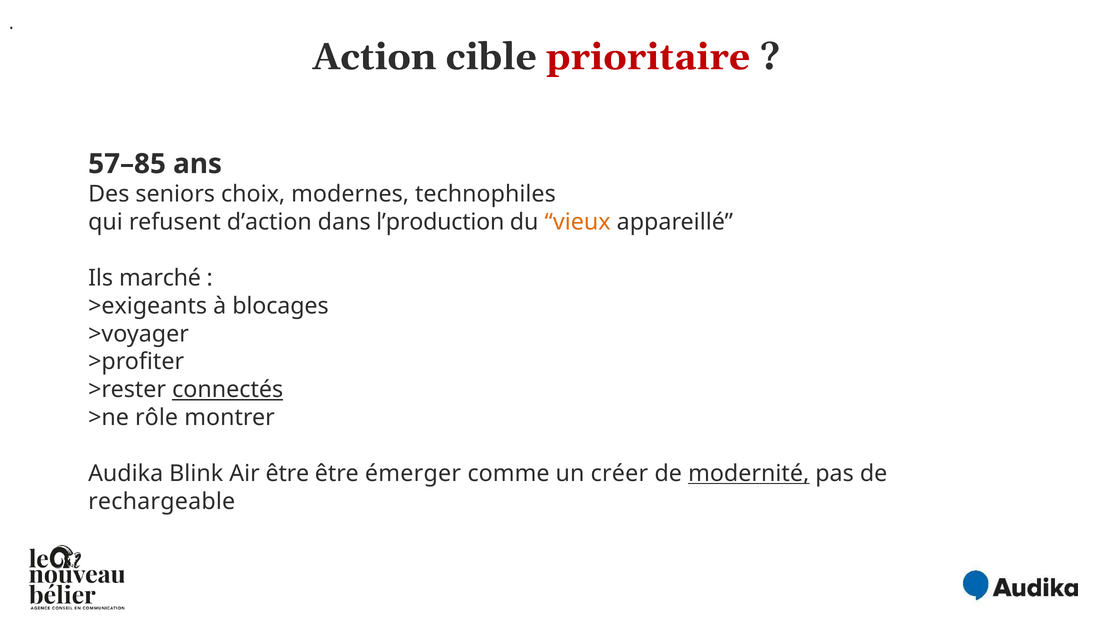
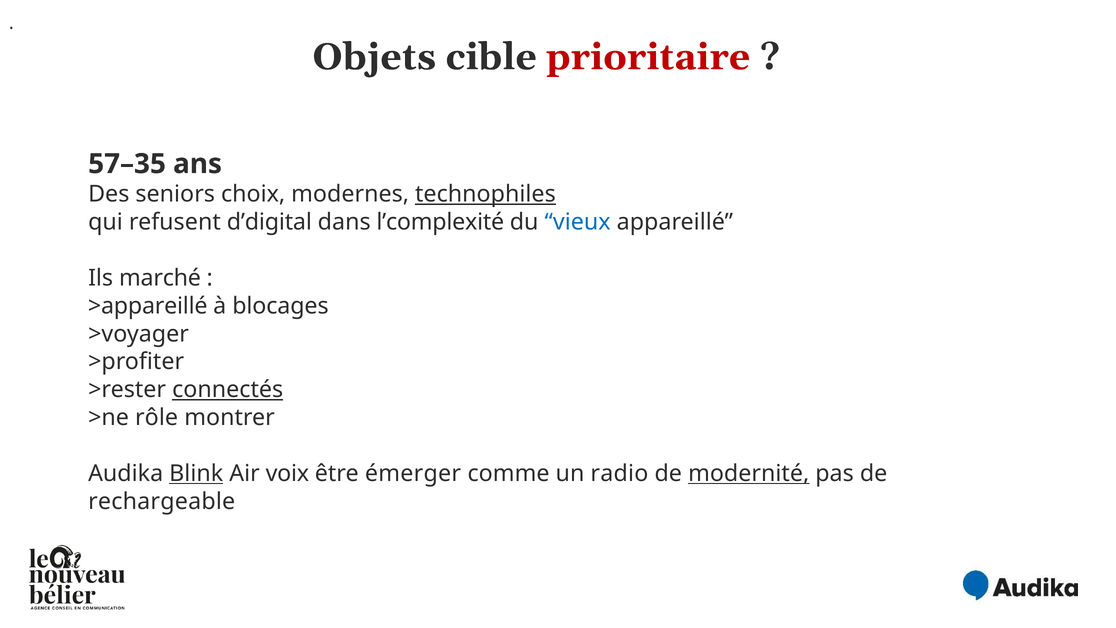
Action: Action -> Objets
57–85: 57–85 -> 57–35
technophiles underline: none -> present
d’action: d’action -> d’digital
l’production: l’production -> l’complexité
vieux colour: orange -> blue
>exigeants: >exigeants -> >appareillé
Blink underline: none -> present
Air être: être -> voix
créer: créer -> radio
